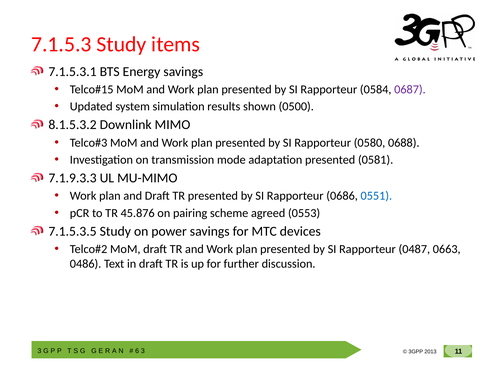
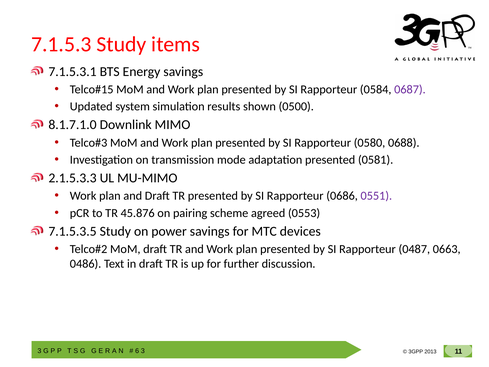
8.1.5.3.2: 8.1.5.3.2 -> 8.1.7.1.0
7.1.9.3.3: 7.1.9.3.3 -> 2.1.5.3.3
0551 colour: blue -> purple
